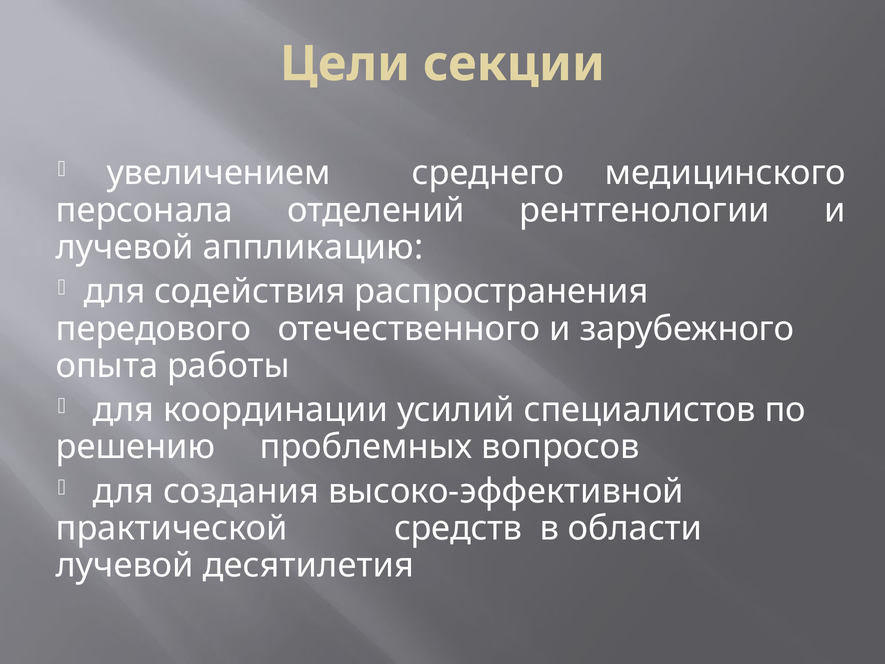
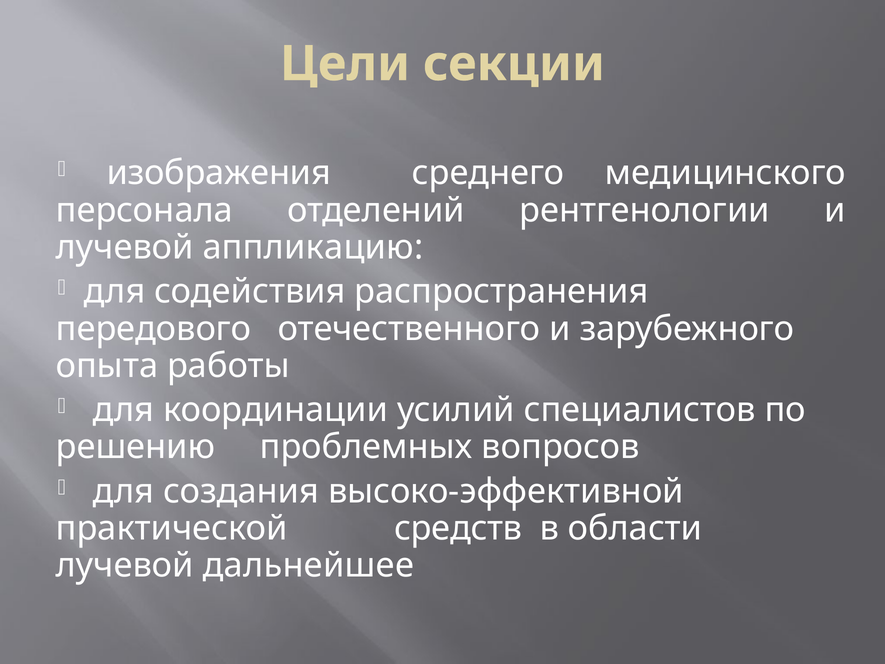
увеличением: увеличением -> изображения
десятилетия: десятилетия -> дальнейшее
